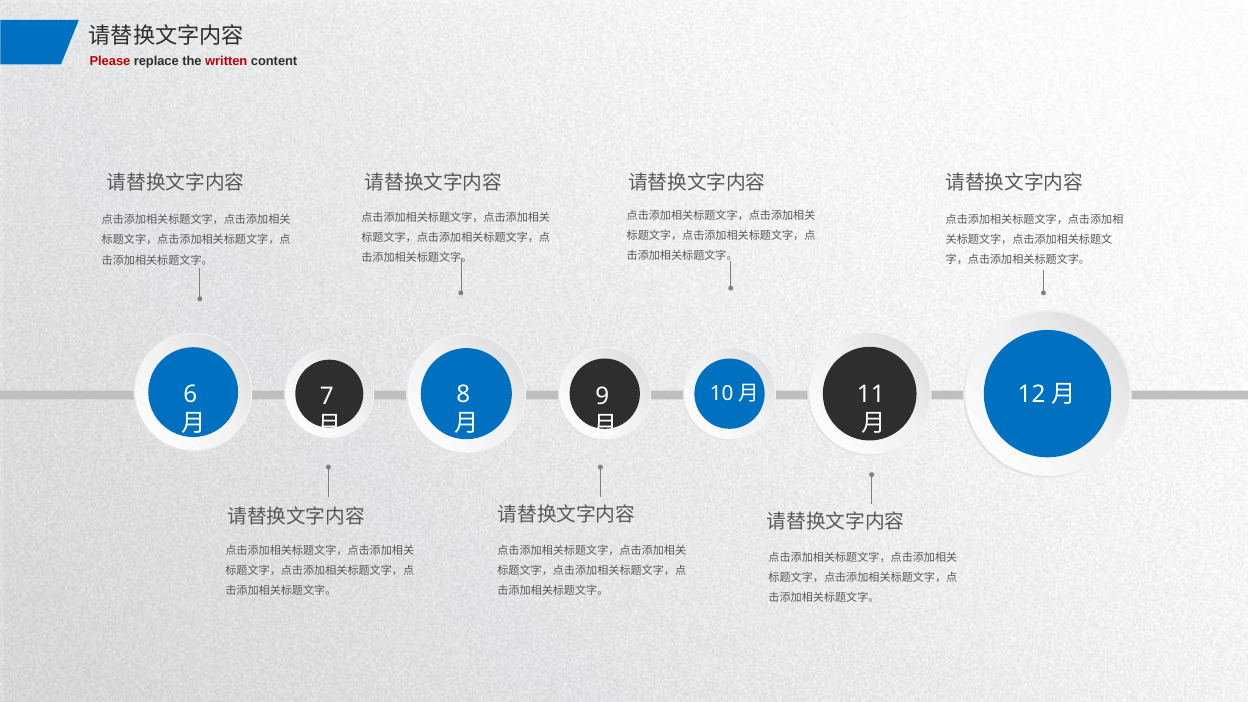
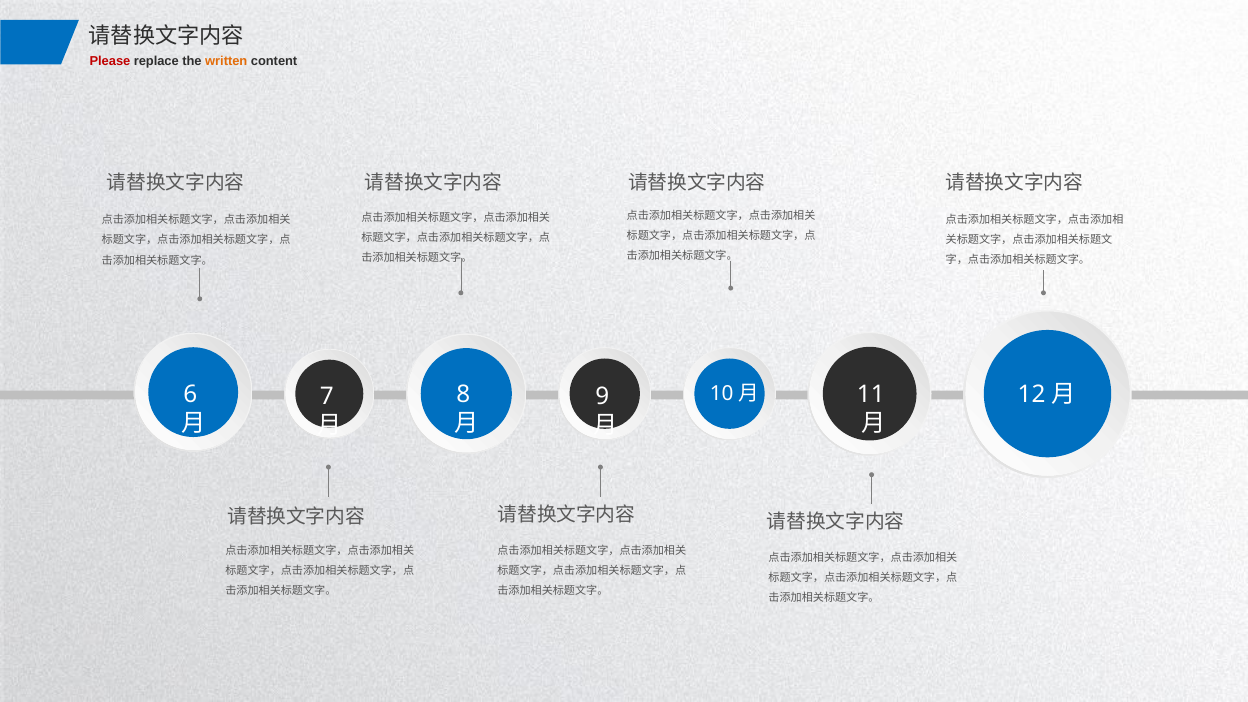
written colour: red -> orange
